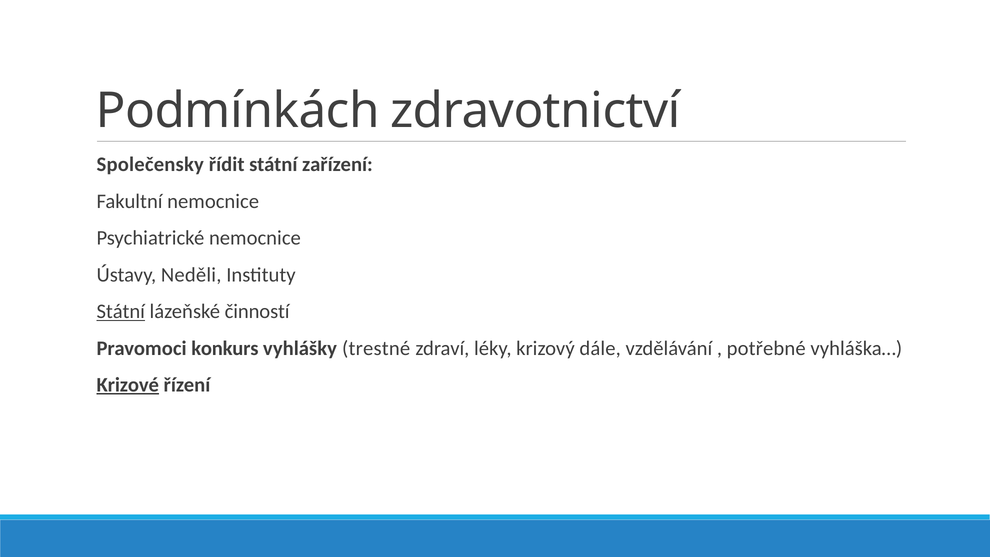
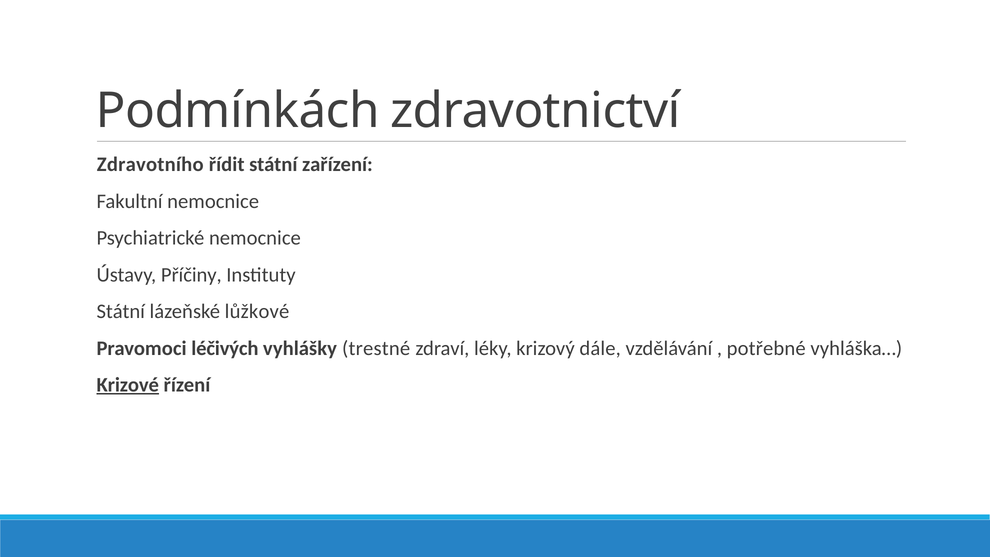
Společensky: Společensky -> Zdravotního
Neděli: Neděli -> Příčiny
Státní at (121, 311) underline: present -> none
činností: činností -> lůžkové
konkurs: konkurs -> léčivých
